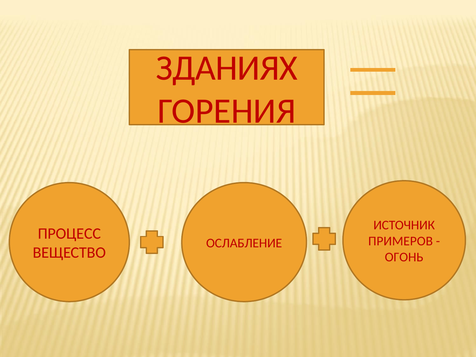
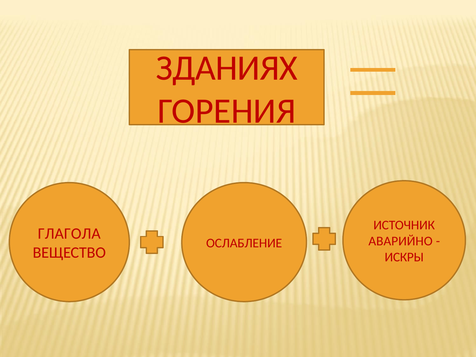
ПРОЦЕСС: ПРОЦЕСС -> ГЛАГОЛА
ПРИМЕРОВ: ПРИМЕРОВ -> АВАРИЙНО
ОГОНЬ: ОГОНЬ -> ИСКРЫ
